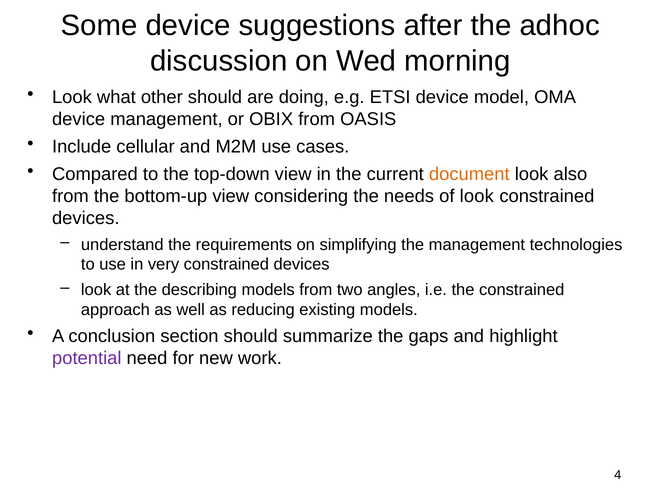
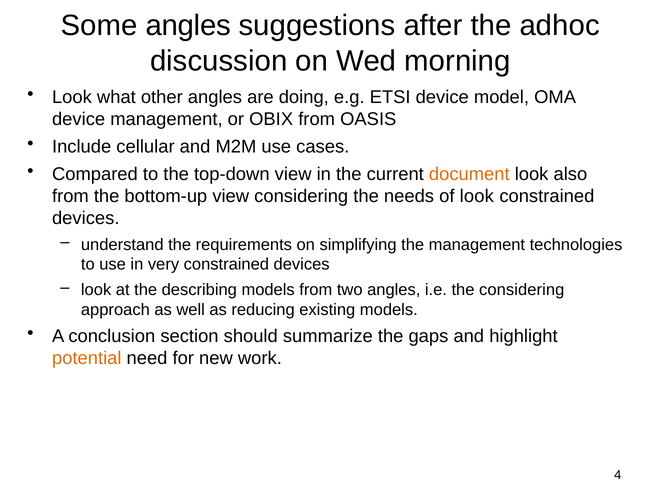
Some device: device -> angles
other should: should -> angles
the constrained: constrained -> considering
potential colour: purple -> orange
